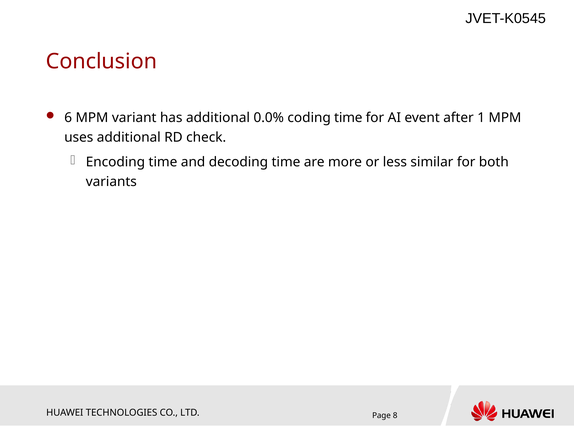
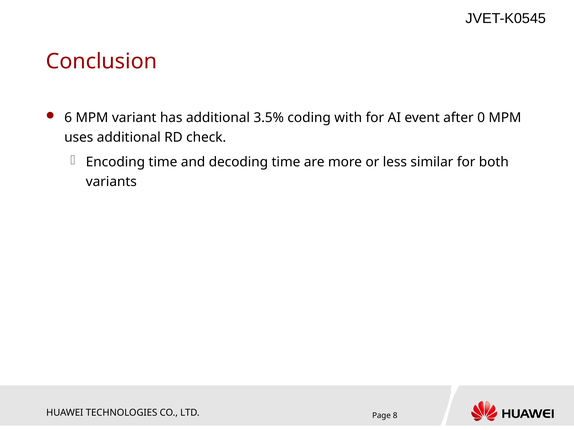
0.0%: 0.0% -> 3.5%
coding time: time -> with
1: 1 -> 0
